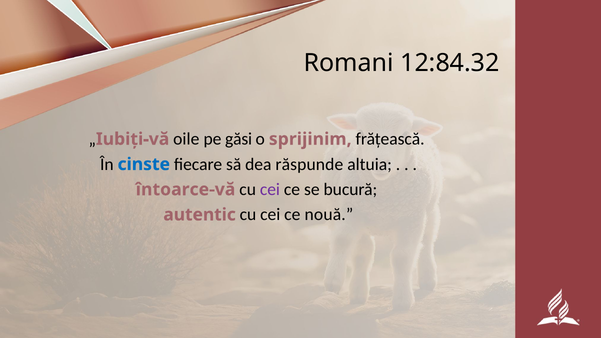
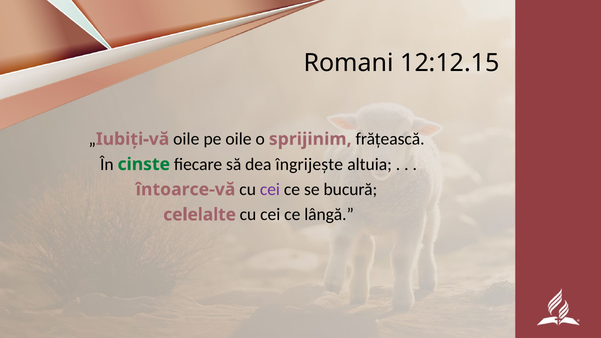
12:84.32: 12:84.32 -> 12:12.15
pe găsi: găsi -> oile
cinste colour: blue -> green
răspunde: răspunde -> îngrijește
autentic: autentic -> celelalte
nouă: nouă -> lângă
